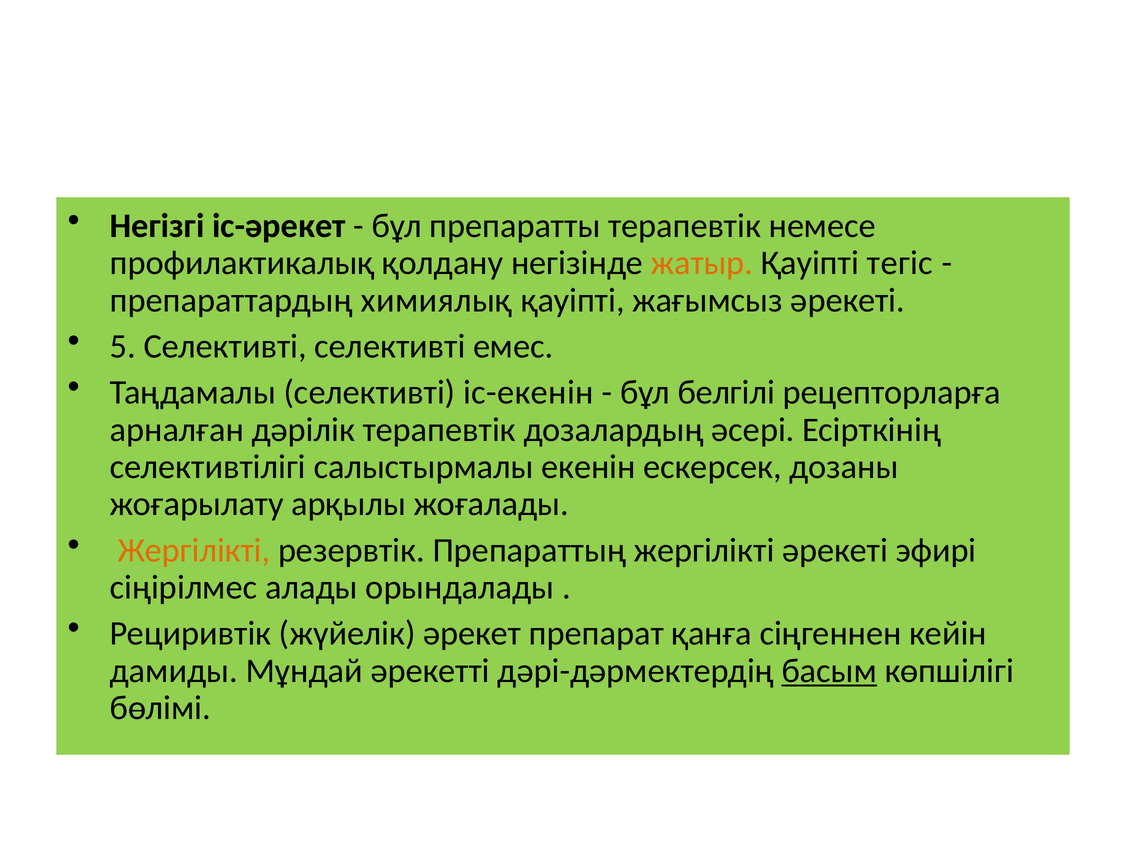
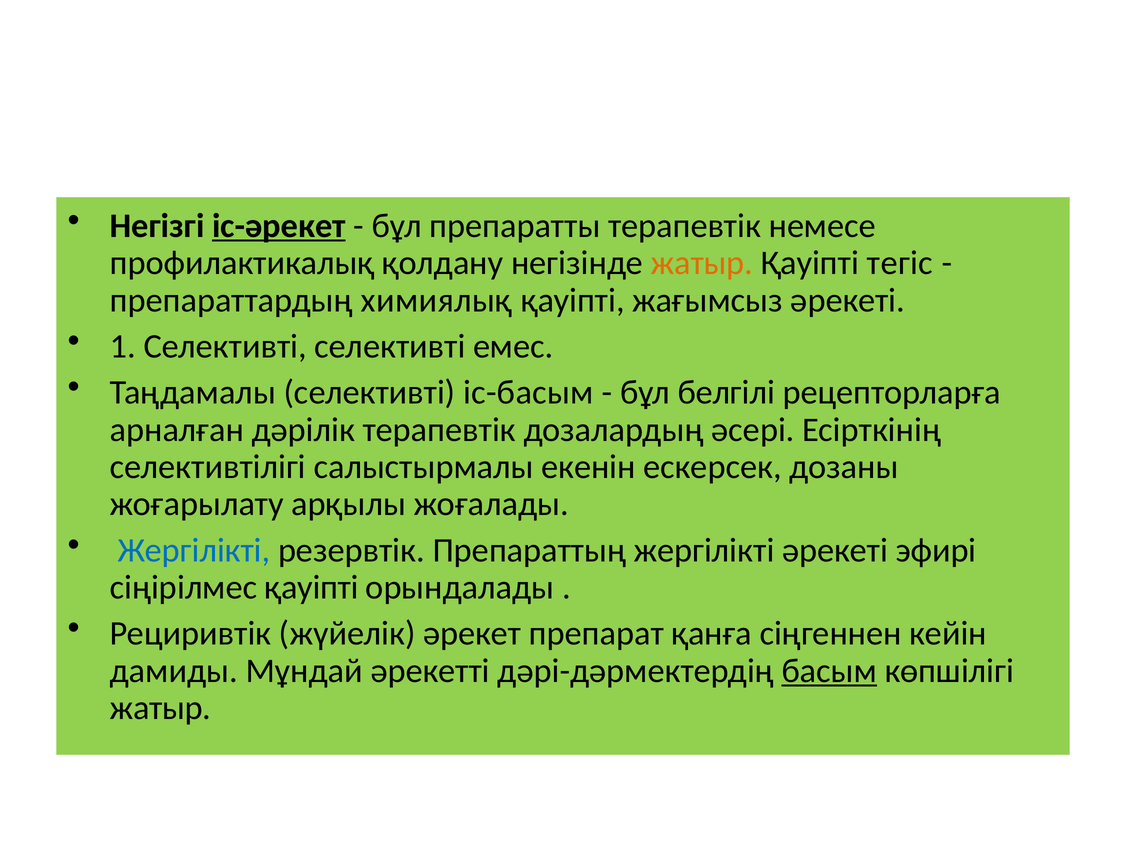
іс-әрекет underline: none -> present
5: 5 -> 1
іс-екенін: іс-екенін -> іс-басым
Жергілікті at (194, 550) colour: orange -> blue
сіңірілмес алады: алады -> қауіпті
бөлімі at (160, 708): бөлімі -> жатыр
